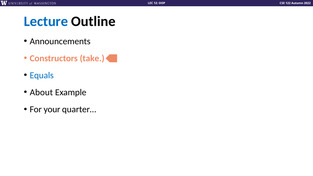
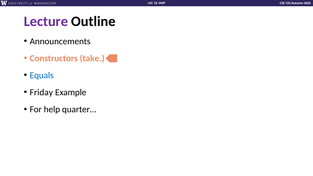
Lecture colour: blue -> purple
About: About -> Friday
your: your -> help
